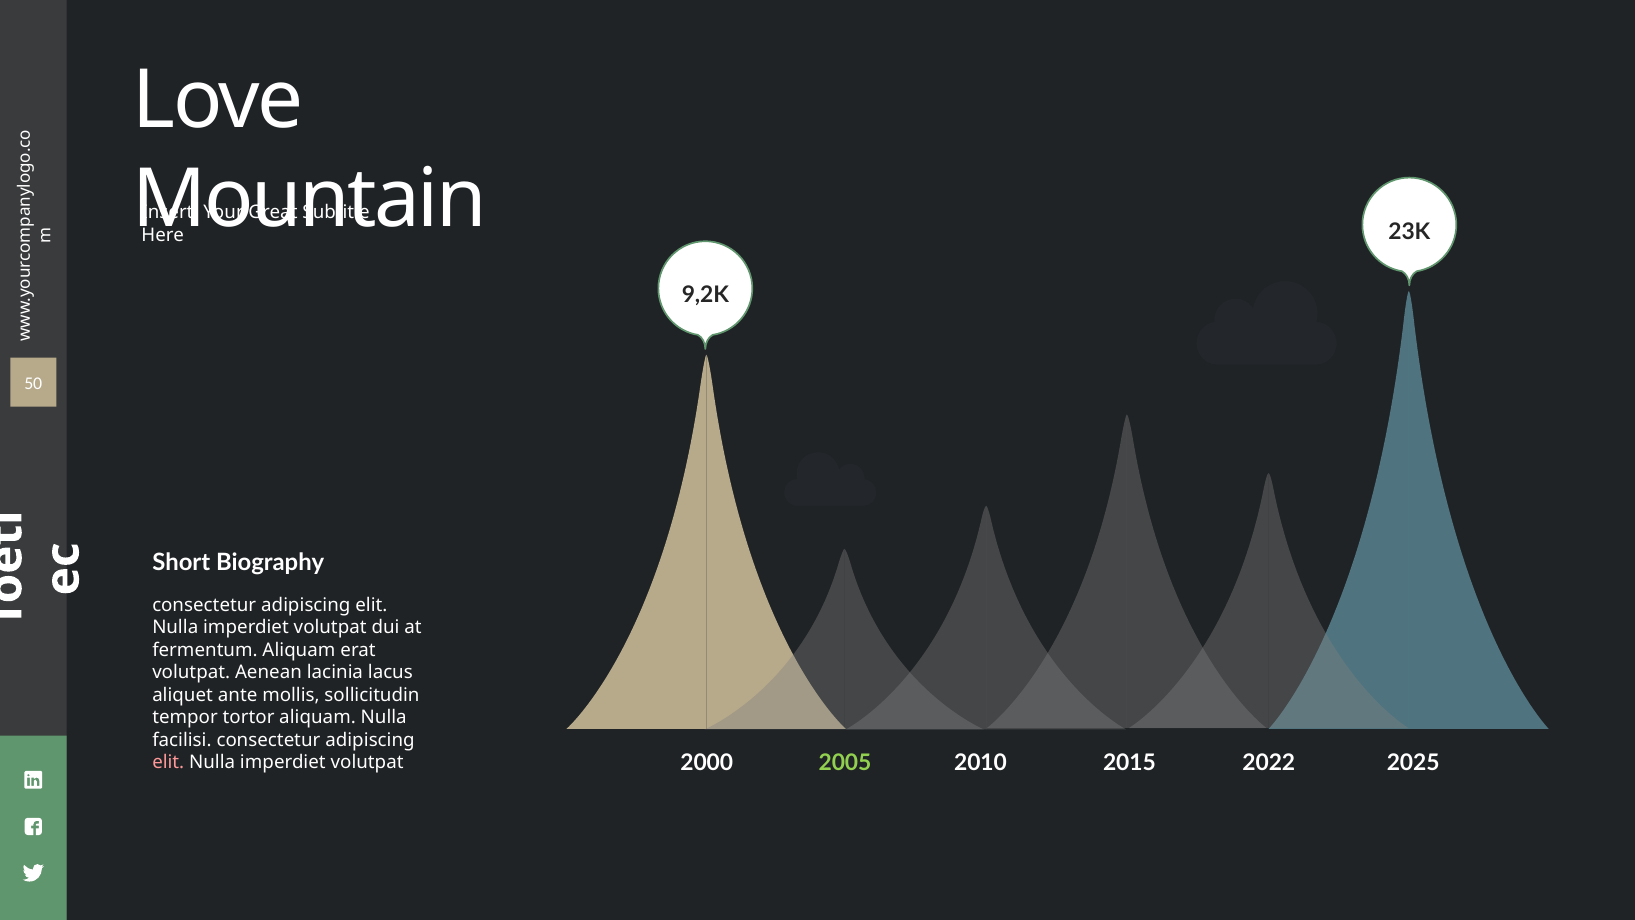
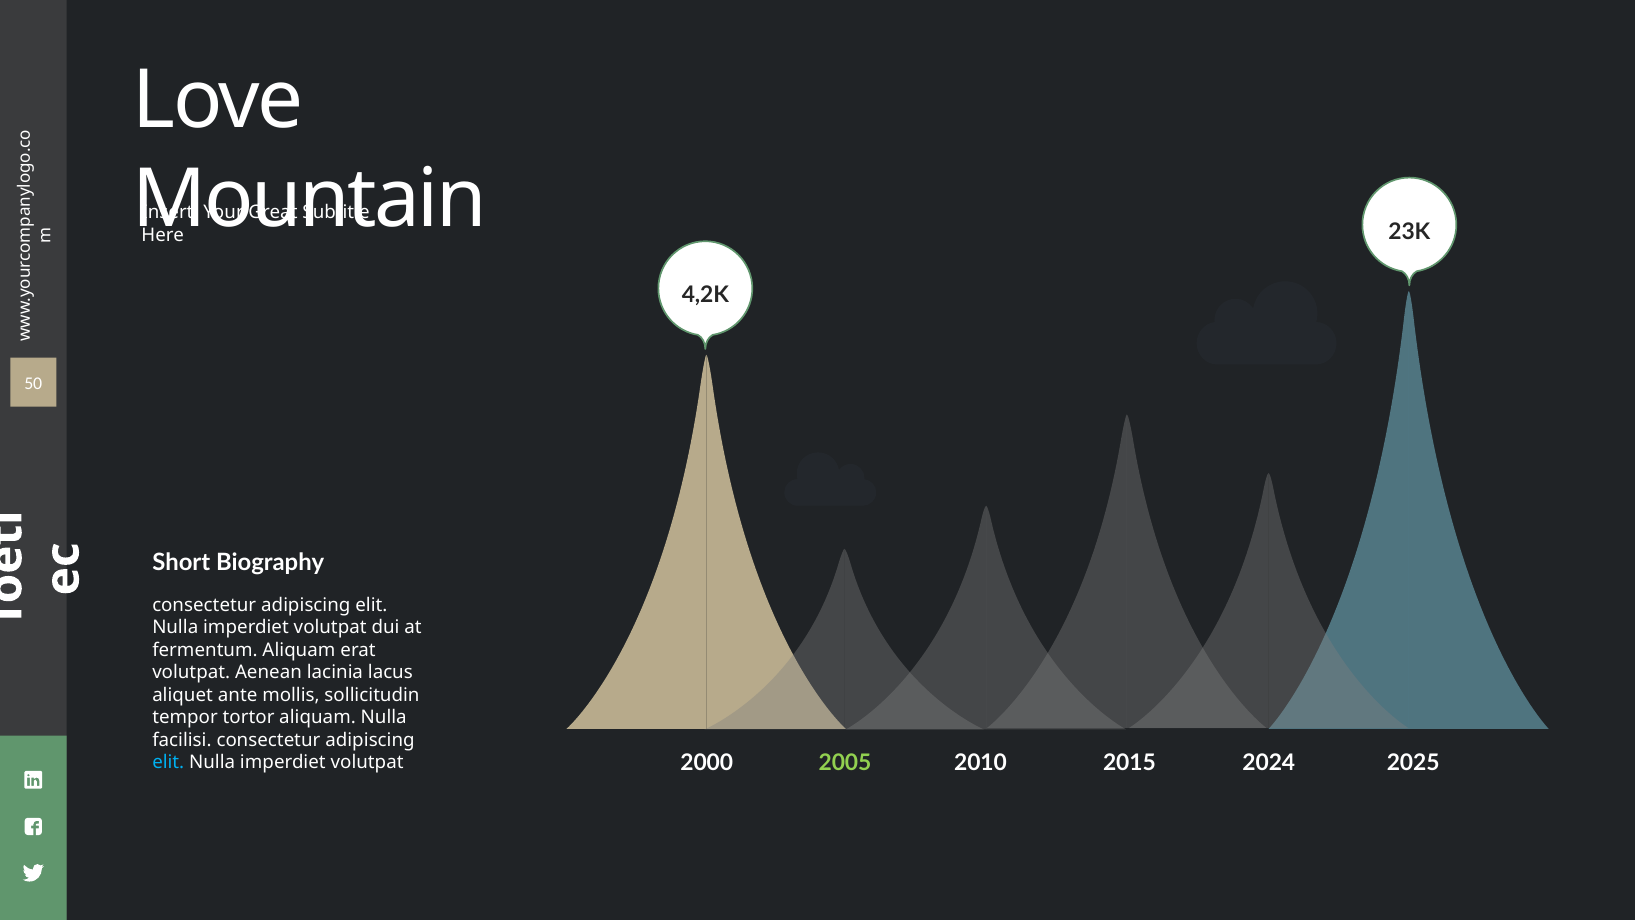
9,2K: 9,2K -> 4,2K
2022: 2022 -> 2024
elit at (168, 763) colour: pink -> light blue
